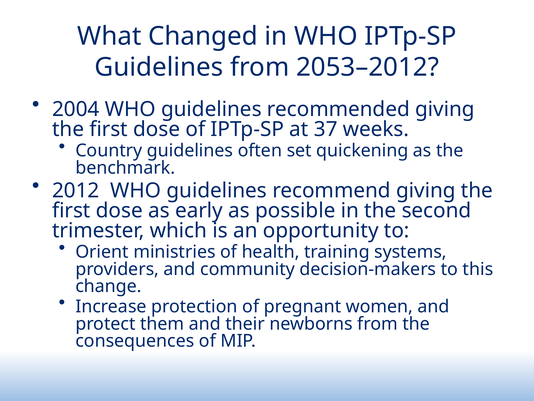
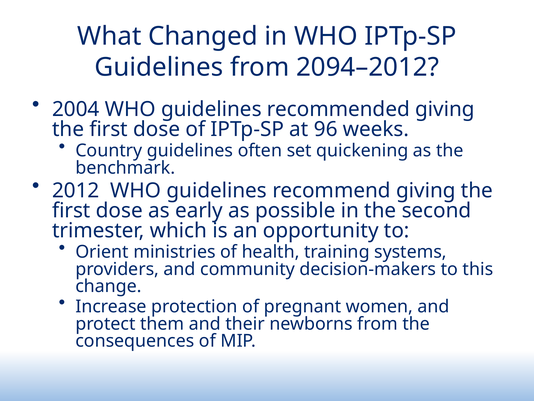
2053–2012: 2053–2012 -> 2094–2012
37: 37 -> 96
